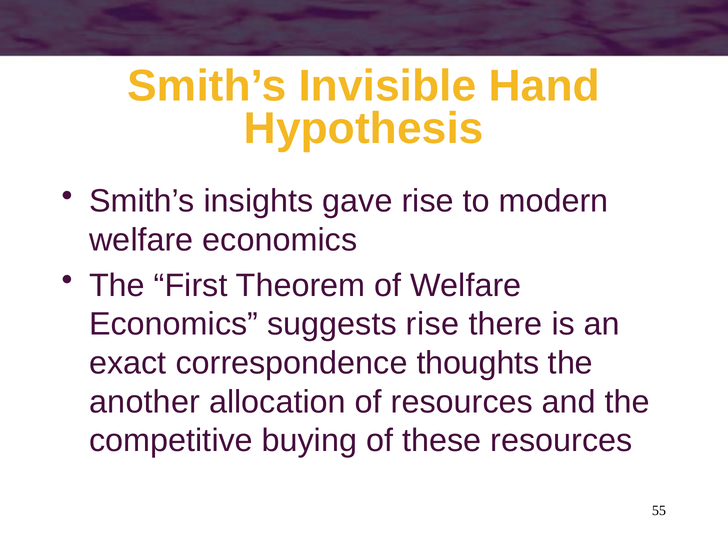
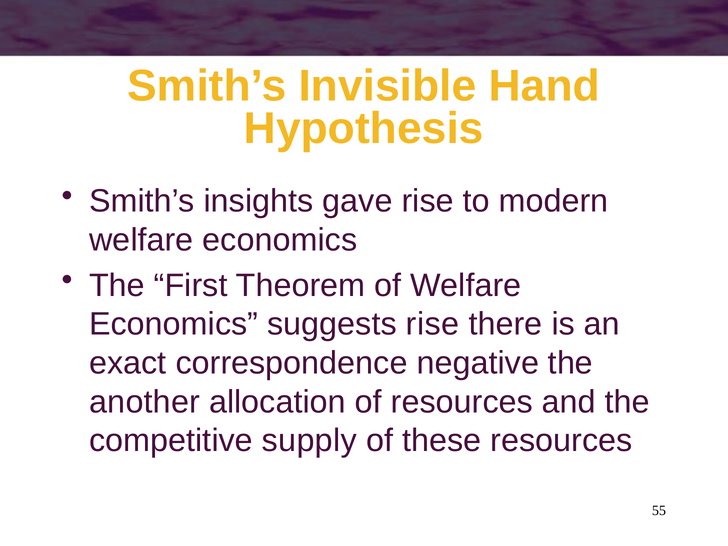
thoughts: thoughts -> negative
buying: buying -> supply
